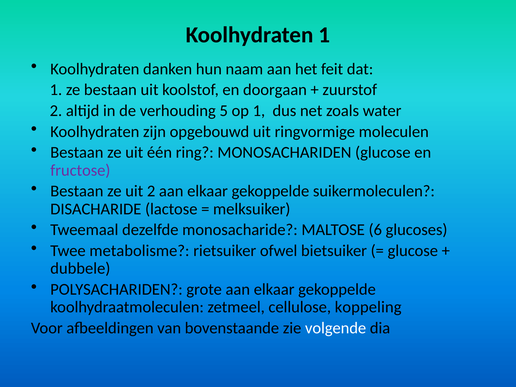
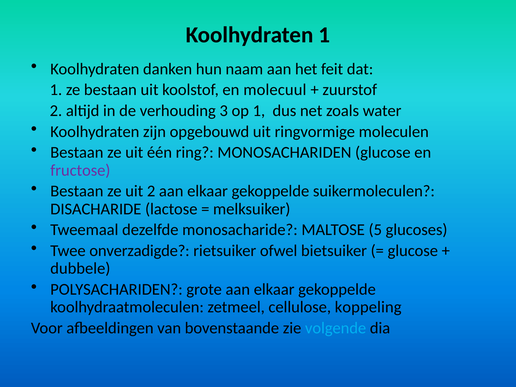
doorgaan: doorgaan -> molecuul
5: 5 -> 3
6: 6 -> 5
metabolisme: metabolisme -> onverzadigde
volgende colour: white -> light blue
